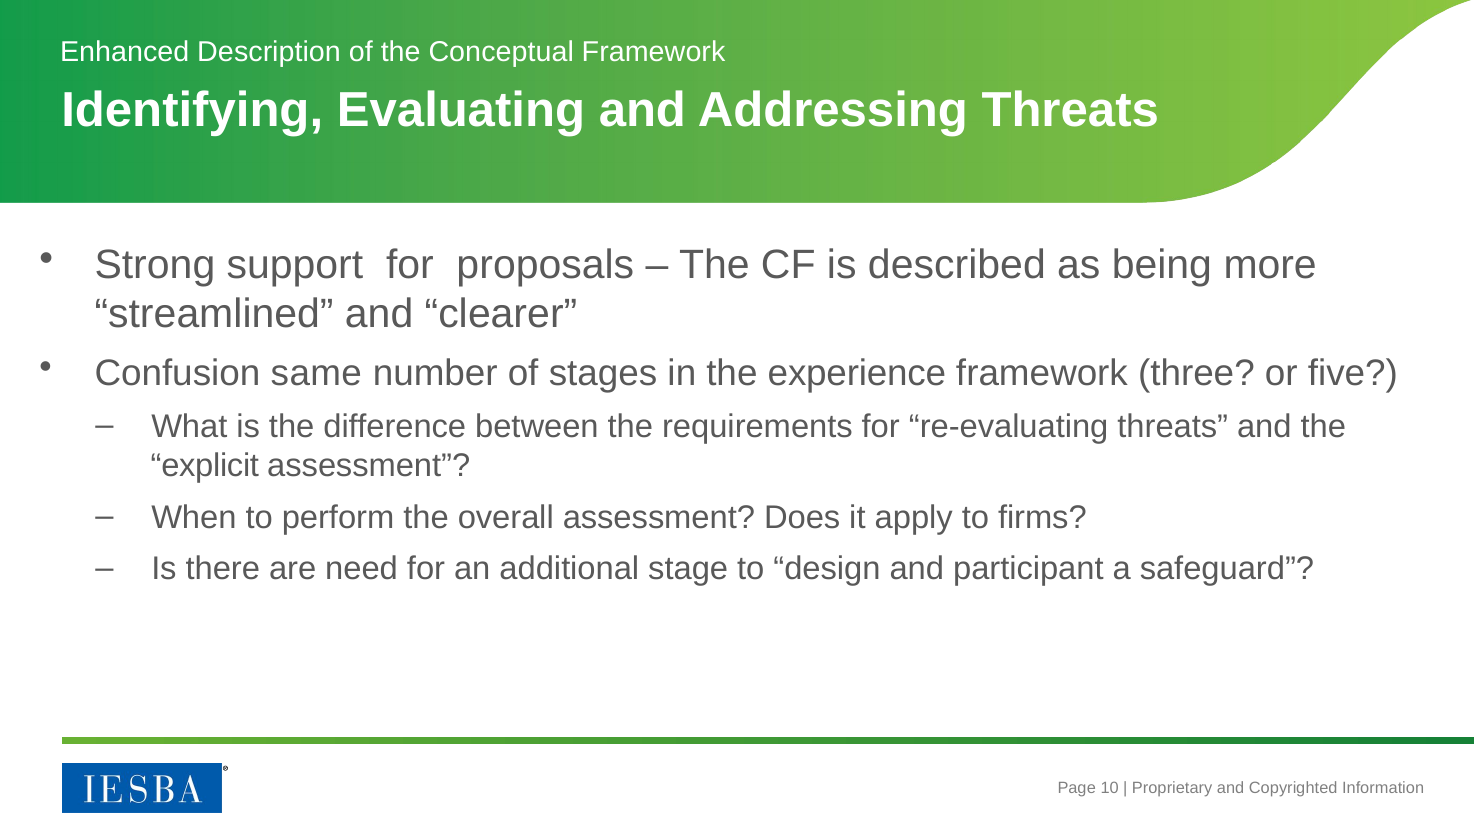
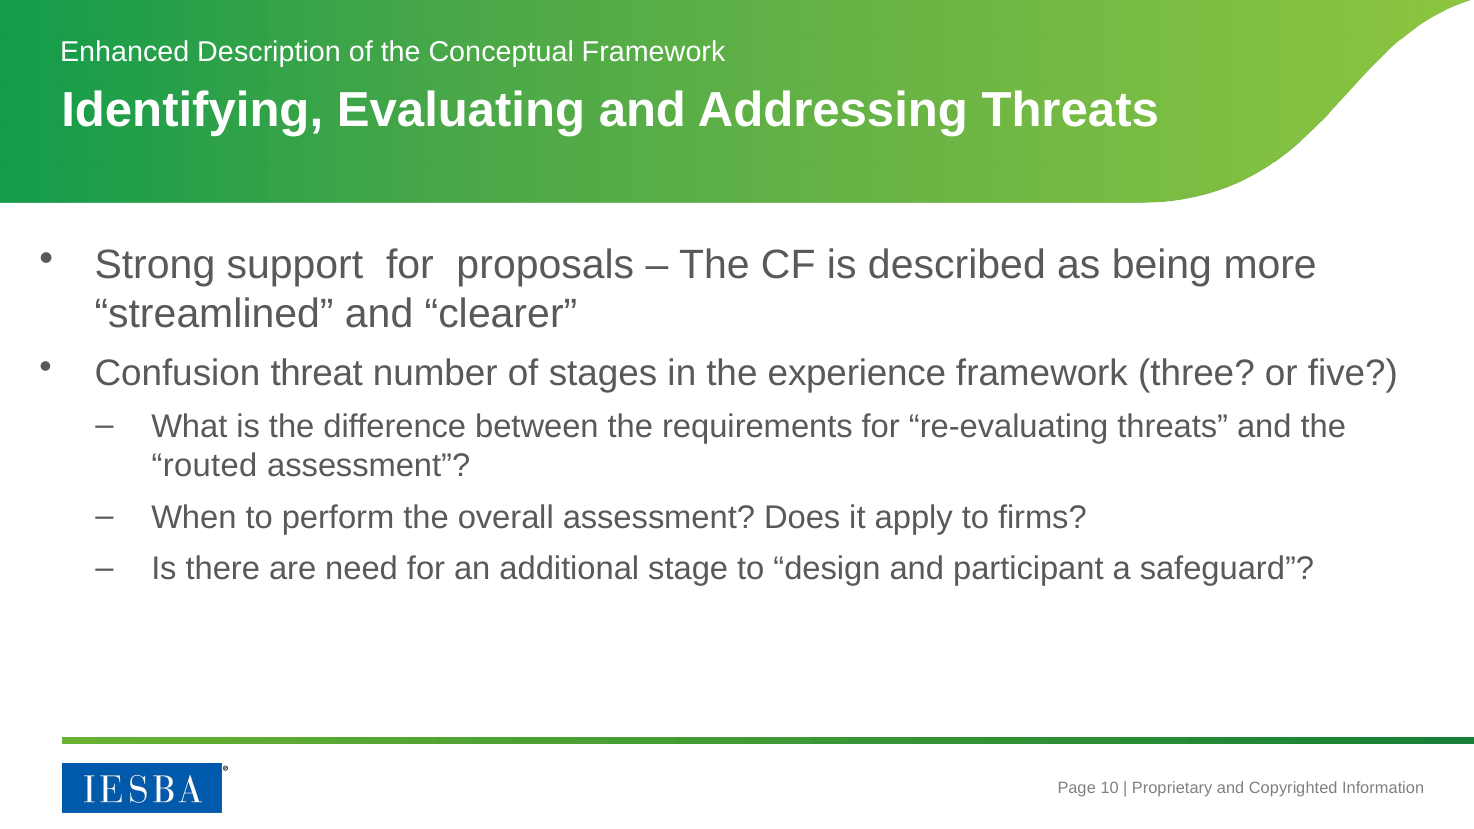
same: same -> threat
explicit: explicit -> routed
